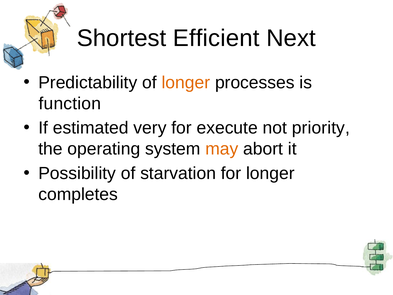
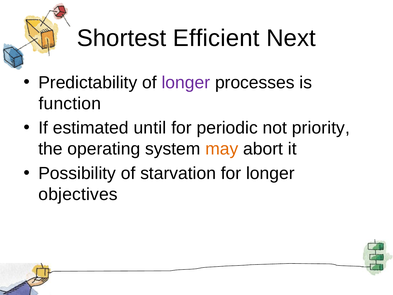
longer at (186, 82) colour: orange -> purple
very: very -> until
execute: execute -> periodic
completes: completes -> objectives
